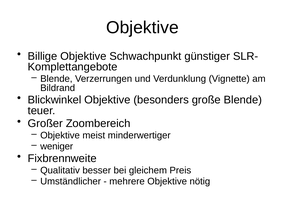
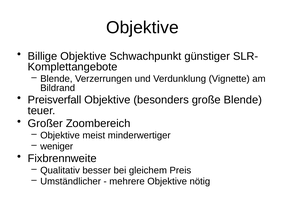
Blickwinkel: Blickwinkel -> Preisverfall
